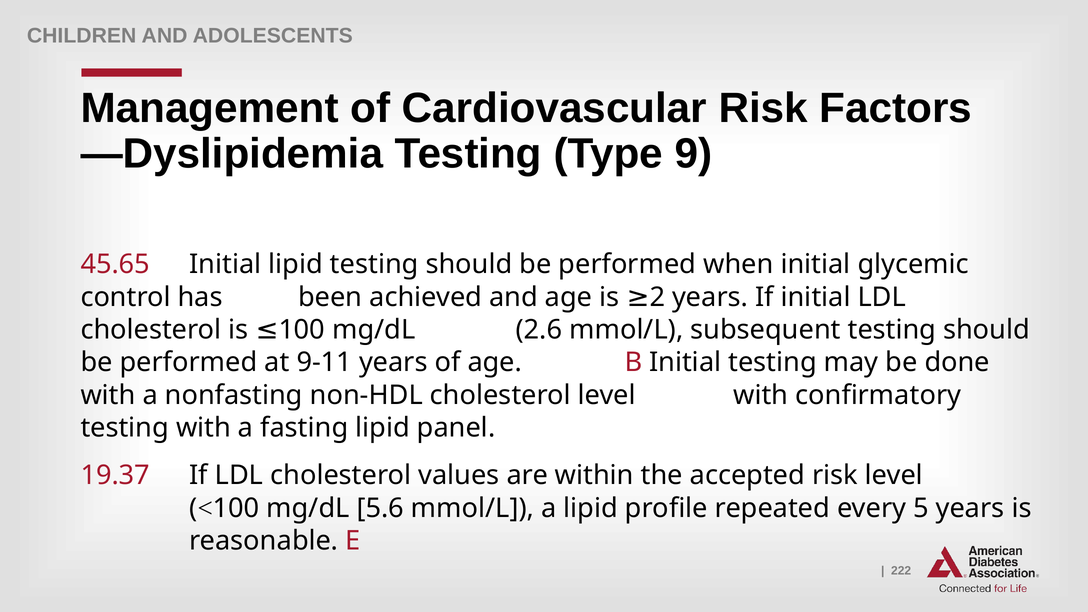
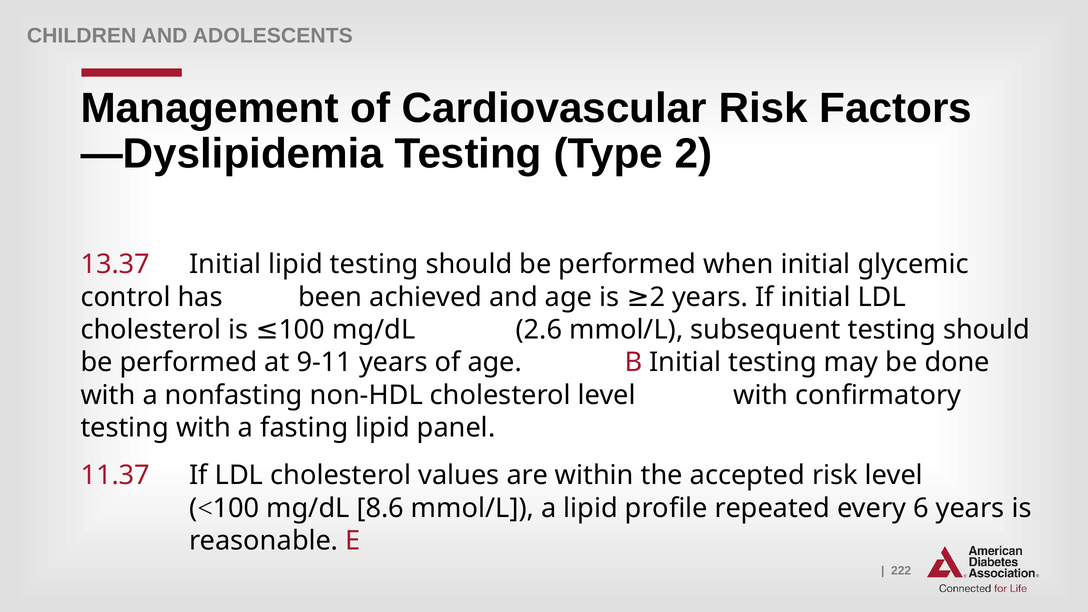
Type 9: 9 -> 2
45.65: 45.65 -> 13.37
19.37: 19.37 -> 11.37
5.6: 5.6 -> 8.6
5: 5 -> 6
